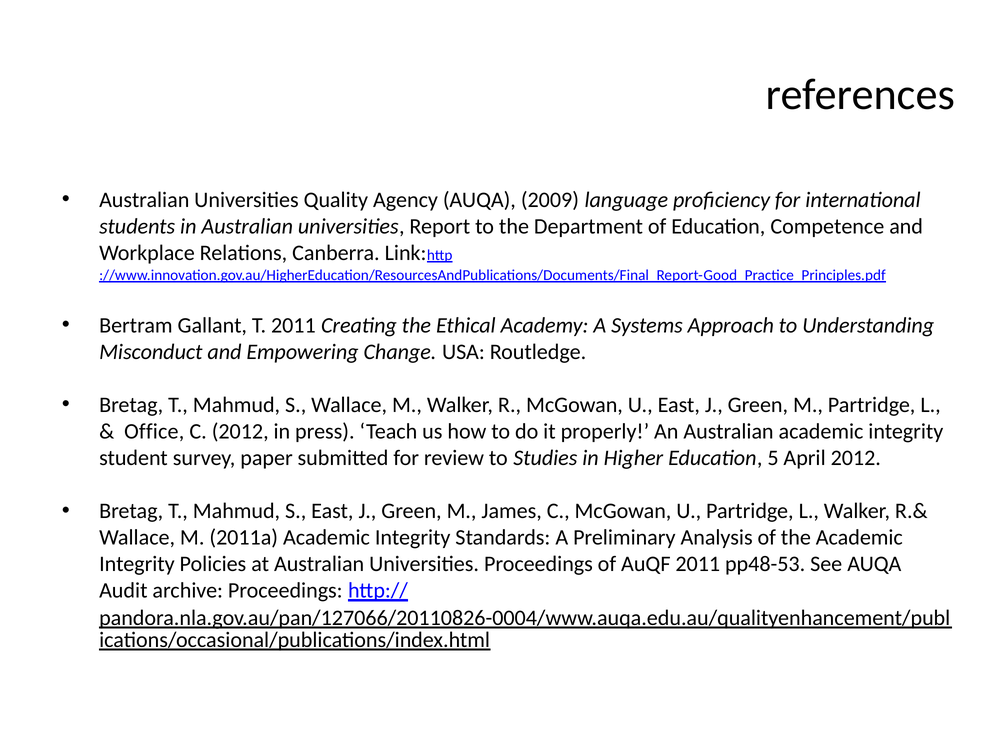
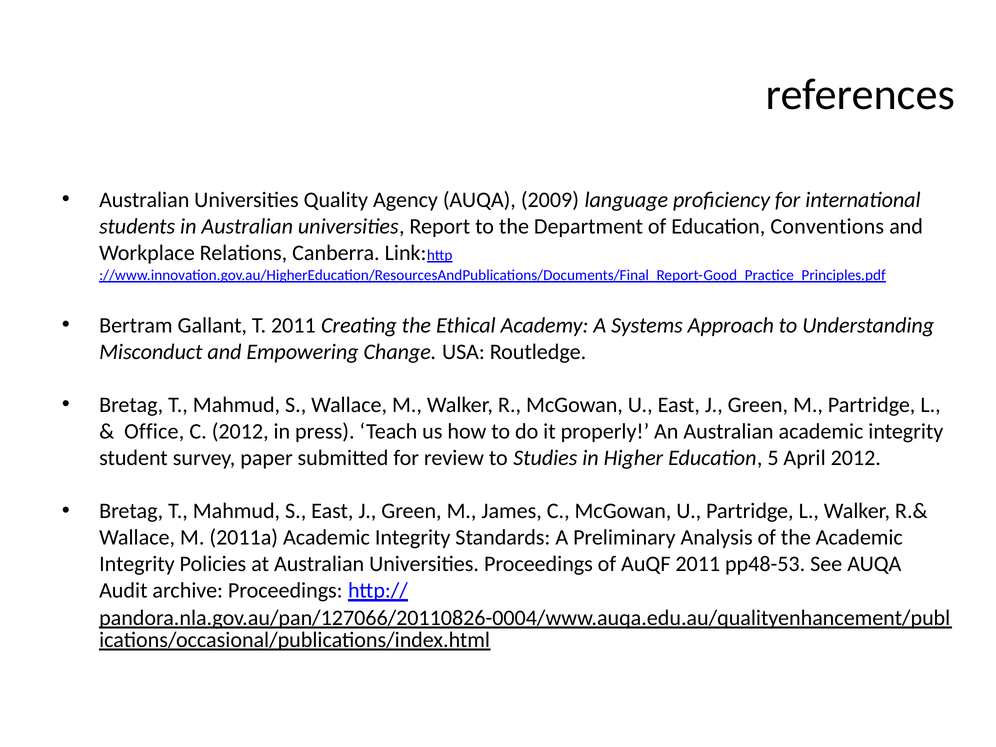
Competence: Competence -> Conventions
